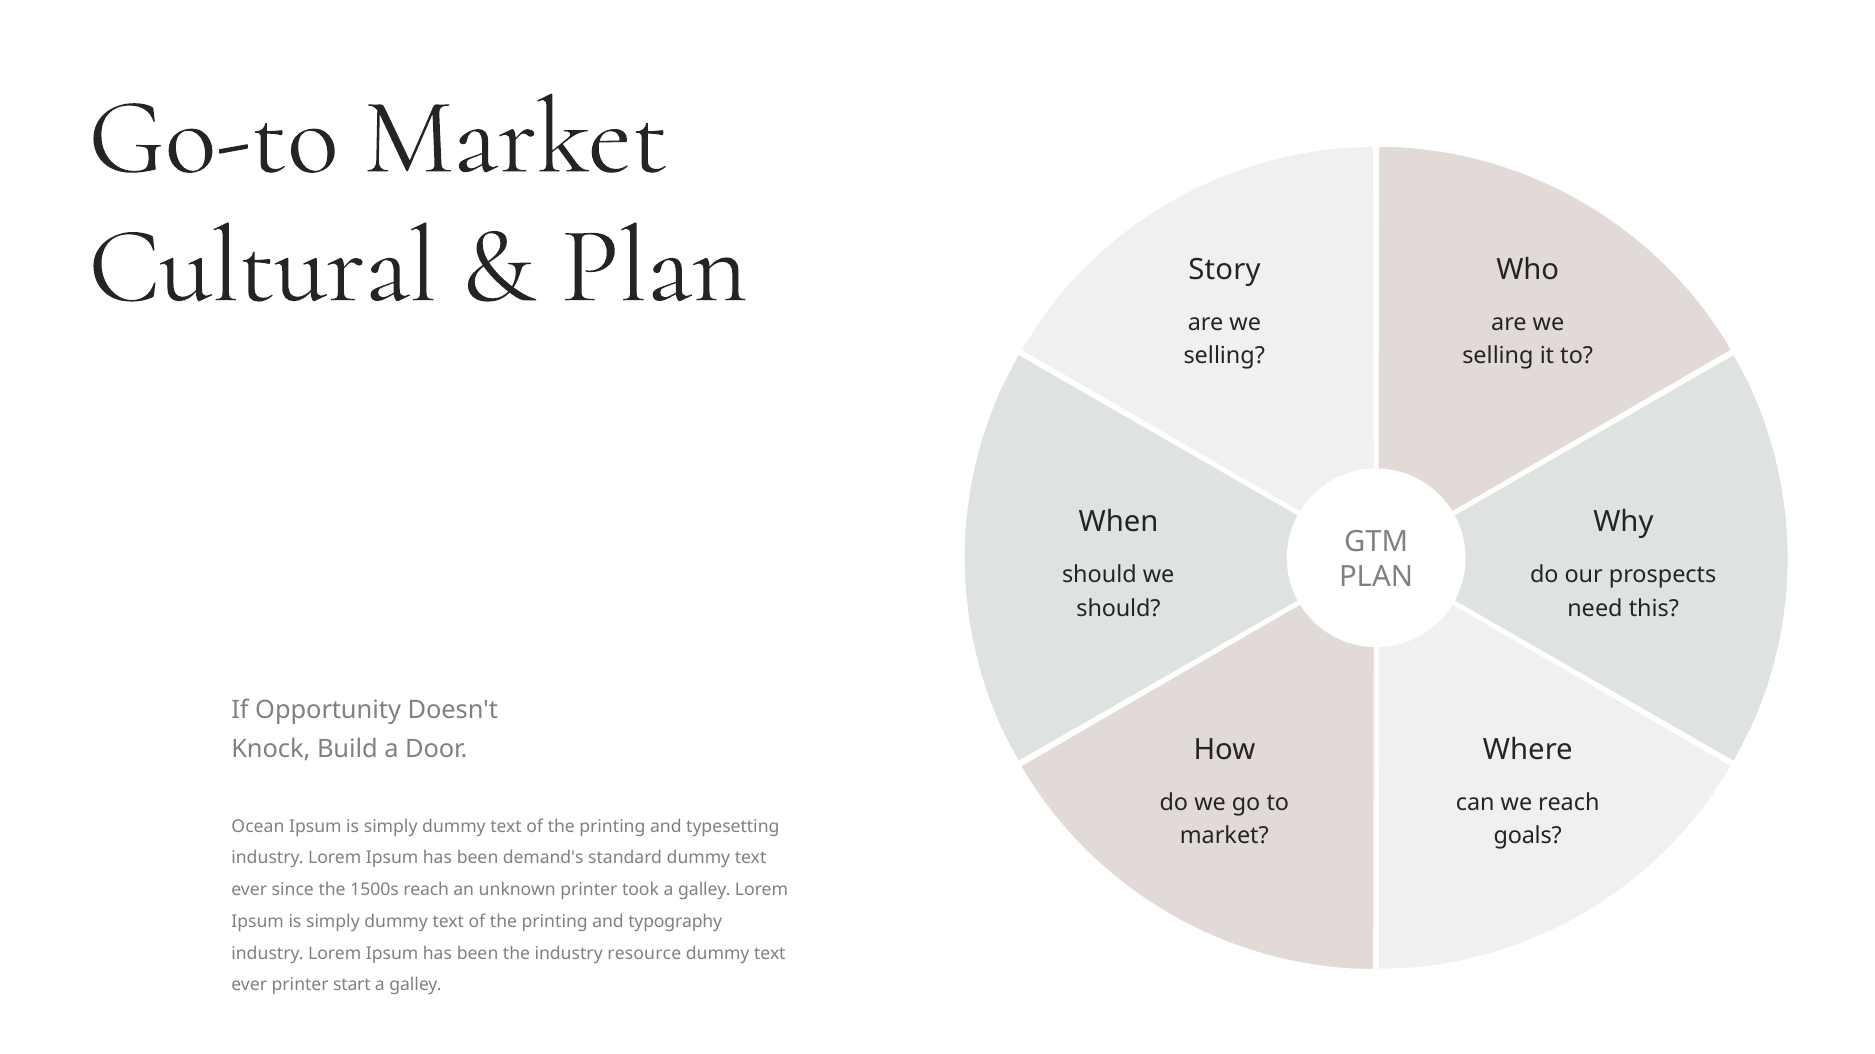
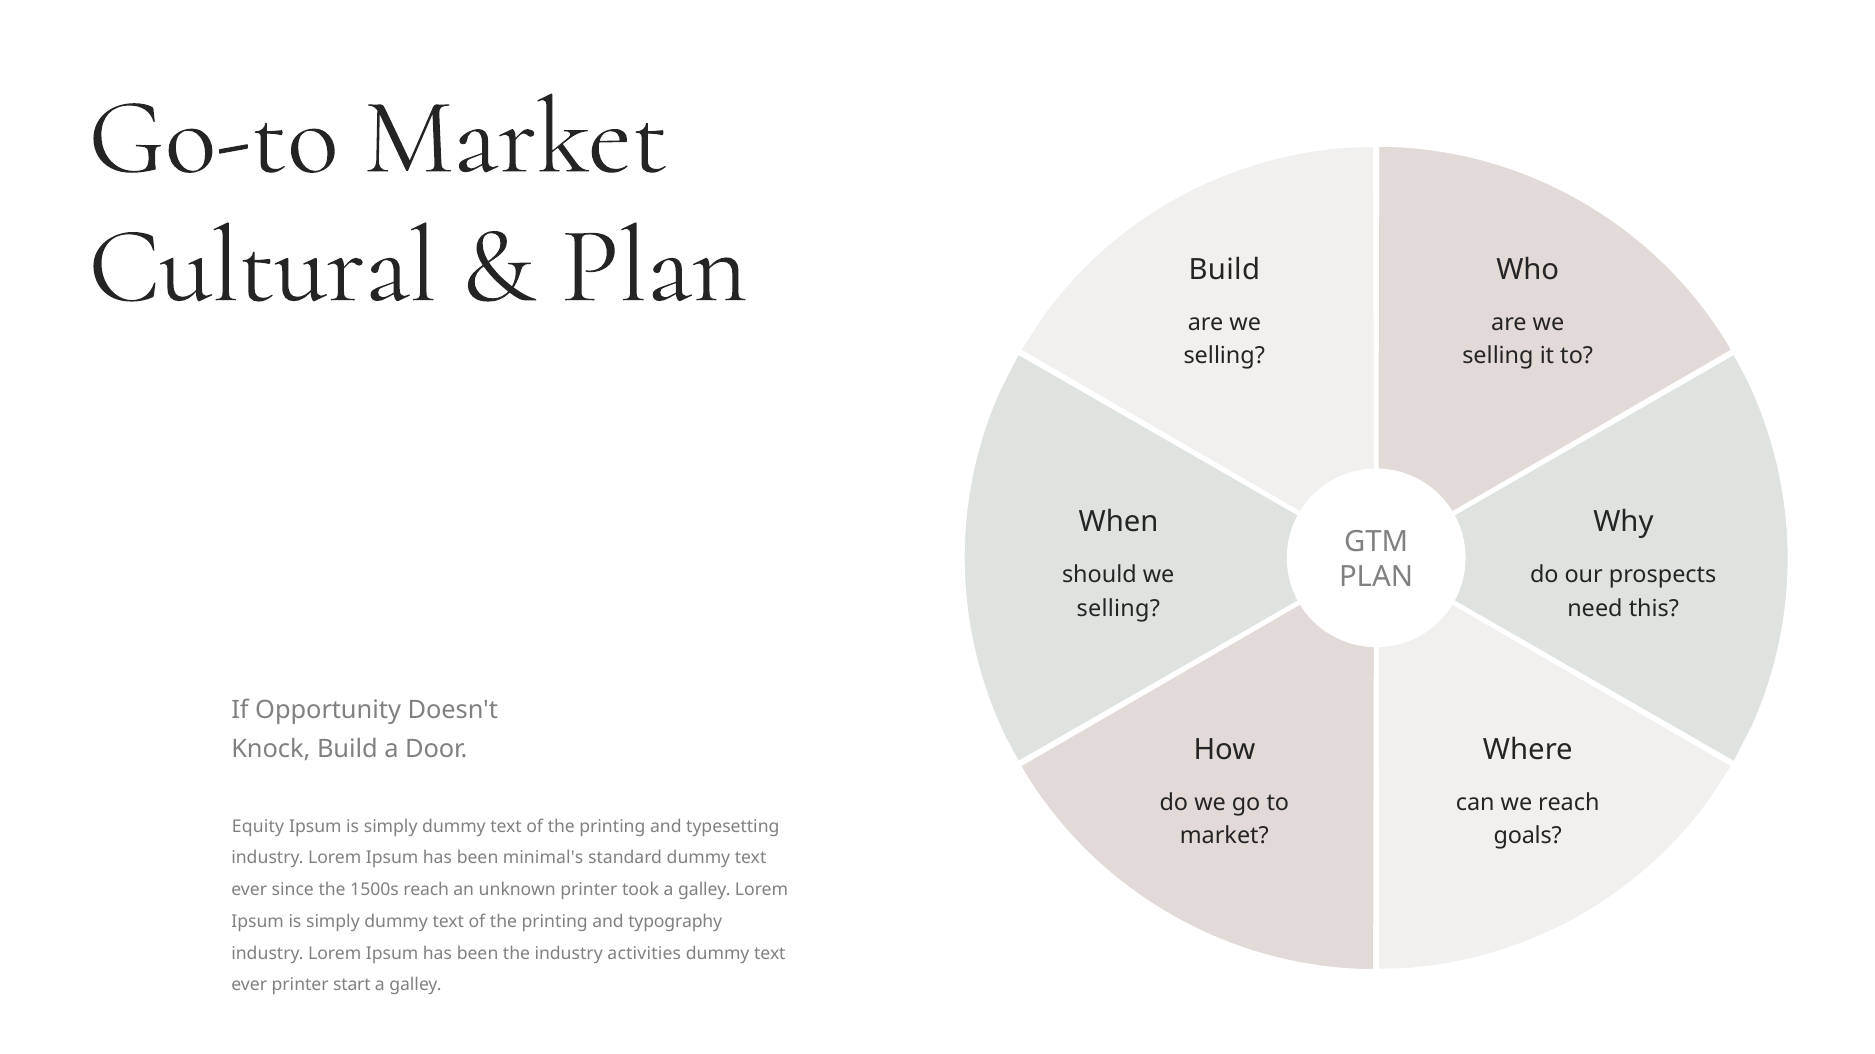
Story at (1224, 270): Story -> Build
should at (1119, 609): should -> selling
Ocean: Ocean -> Equity
demand's: demand's -> minimal's
resource: resource -> activities
